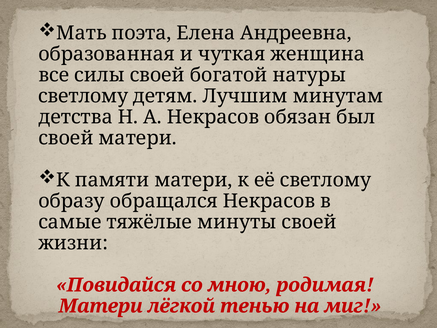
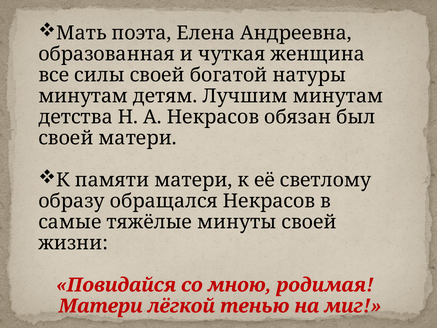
светлому at (83, 96): светлому -> минутам
